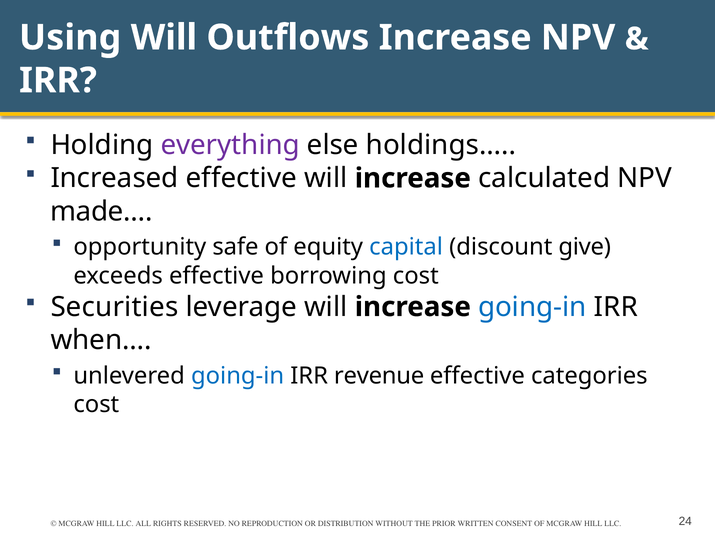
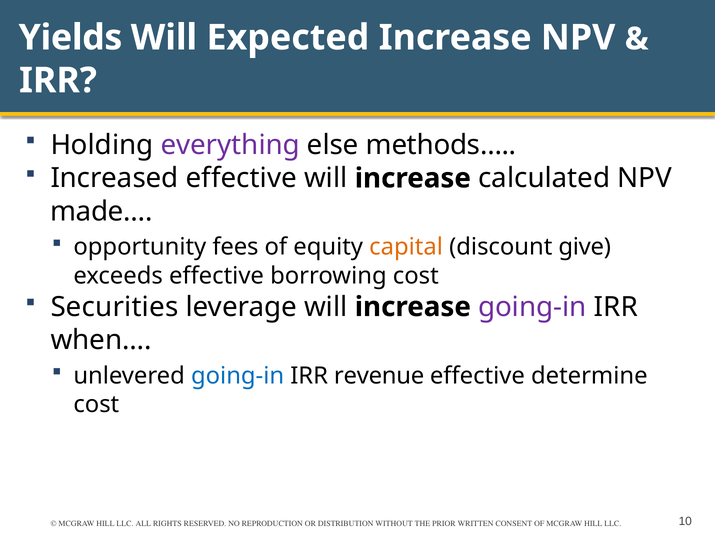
Using: Using -> Yields
Outflows: Outflows -> Expected
holdings…: holdings… -> methods…
safe: safe -> fees
capital colour: blue -> orange
going-in at (532, 307) colour: blue -> purple
categories: categories -> determine
24: 24 -> 10
